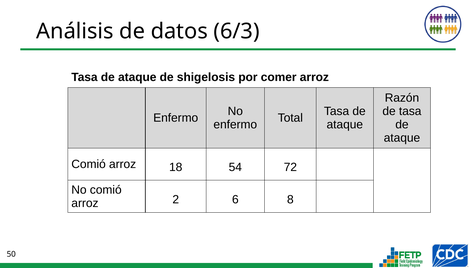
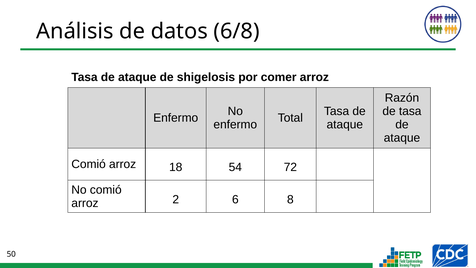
6/3: 6/3 -> 6/8
